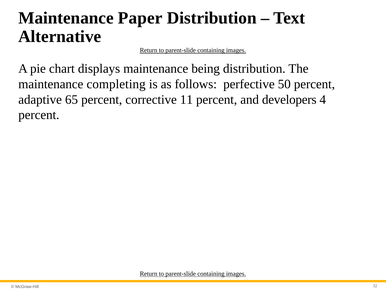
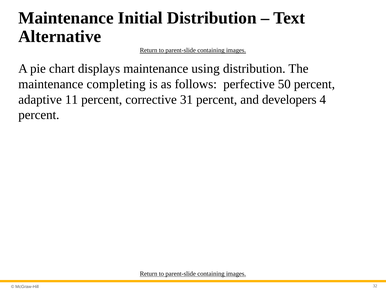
Paper: Paper -> Initial
being: being -> using
65: 65 -> 11
11: 11 -> 31
